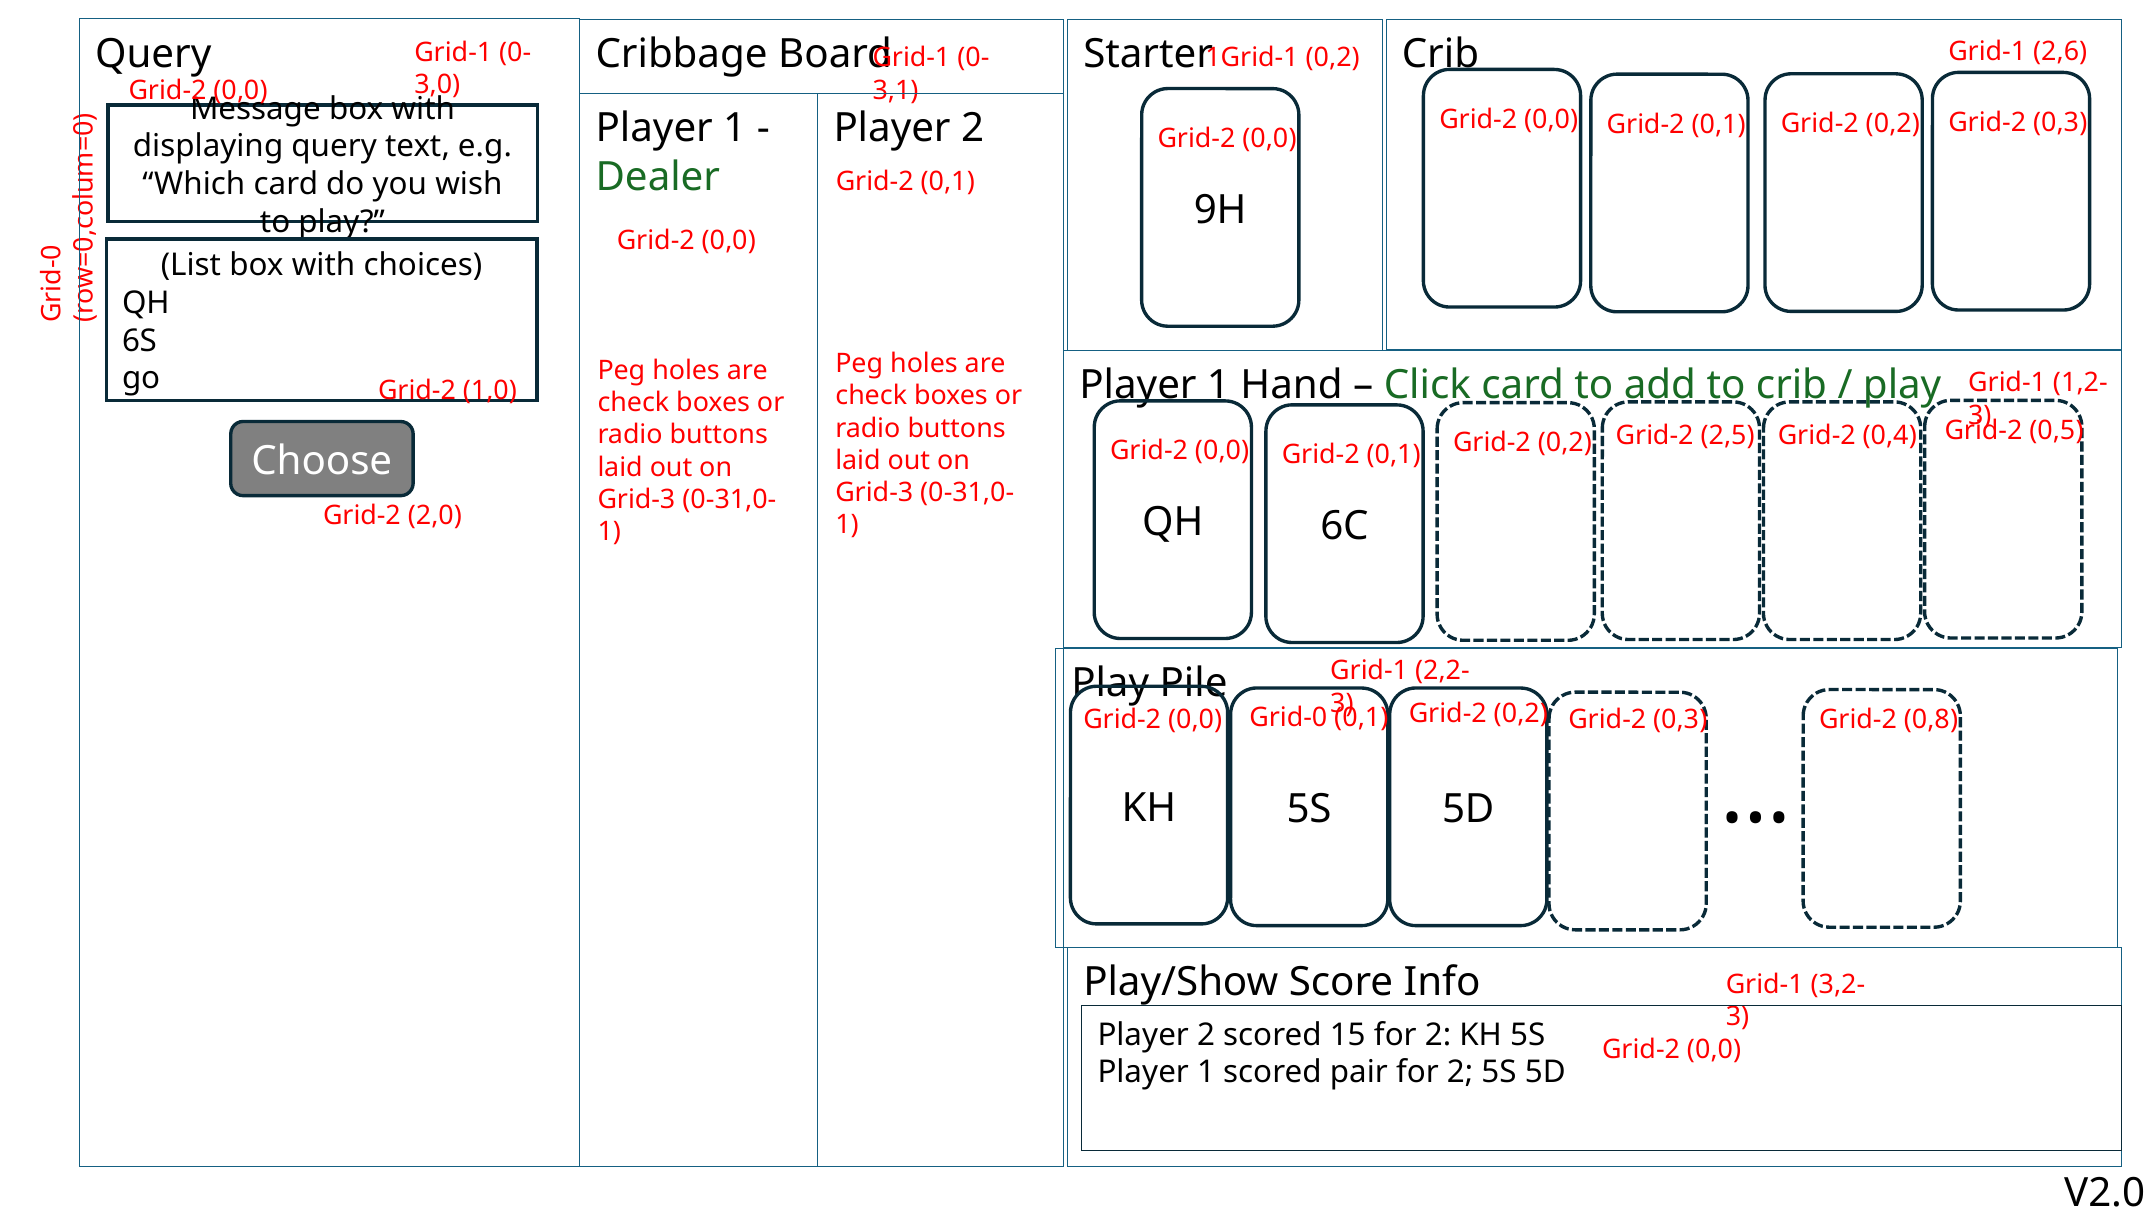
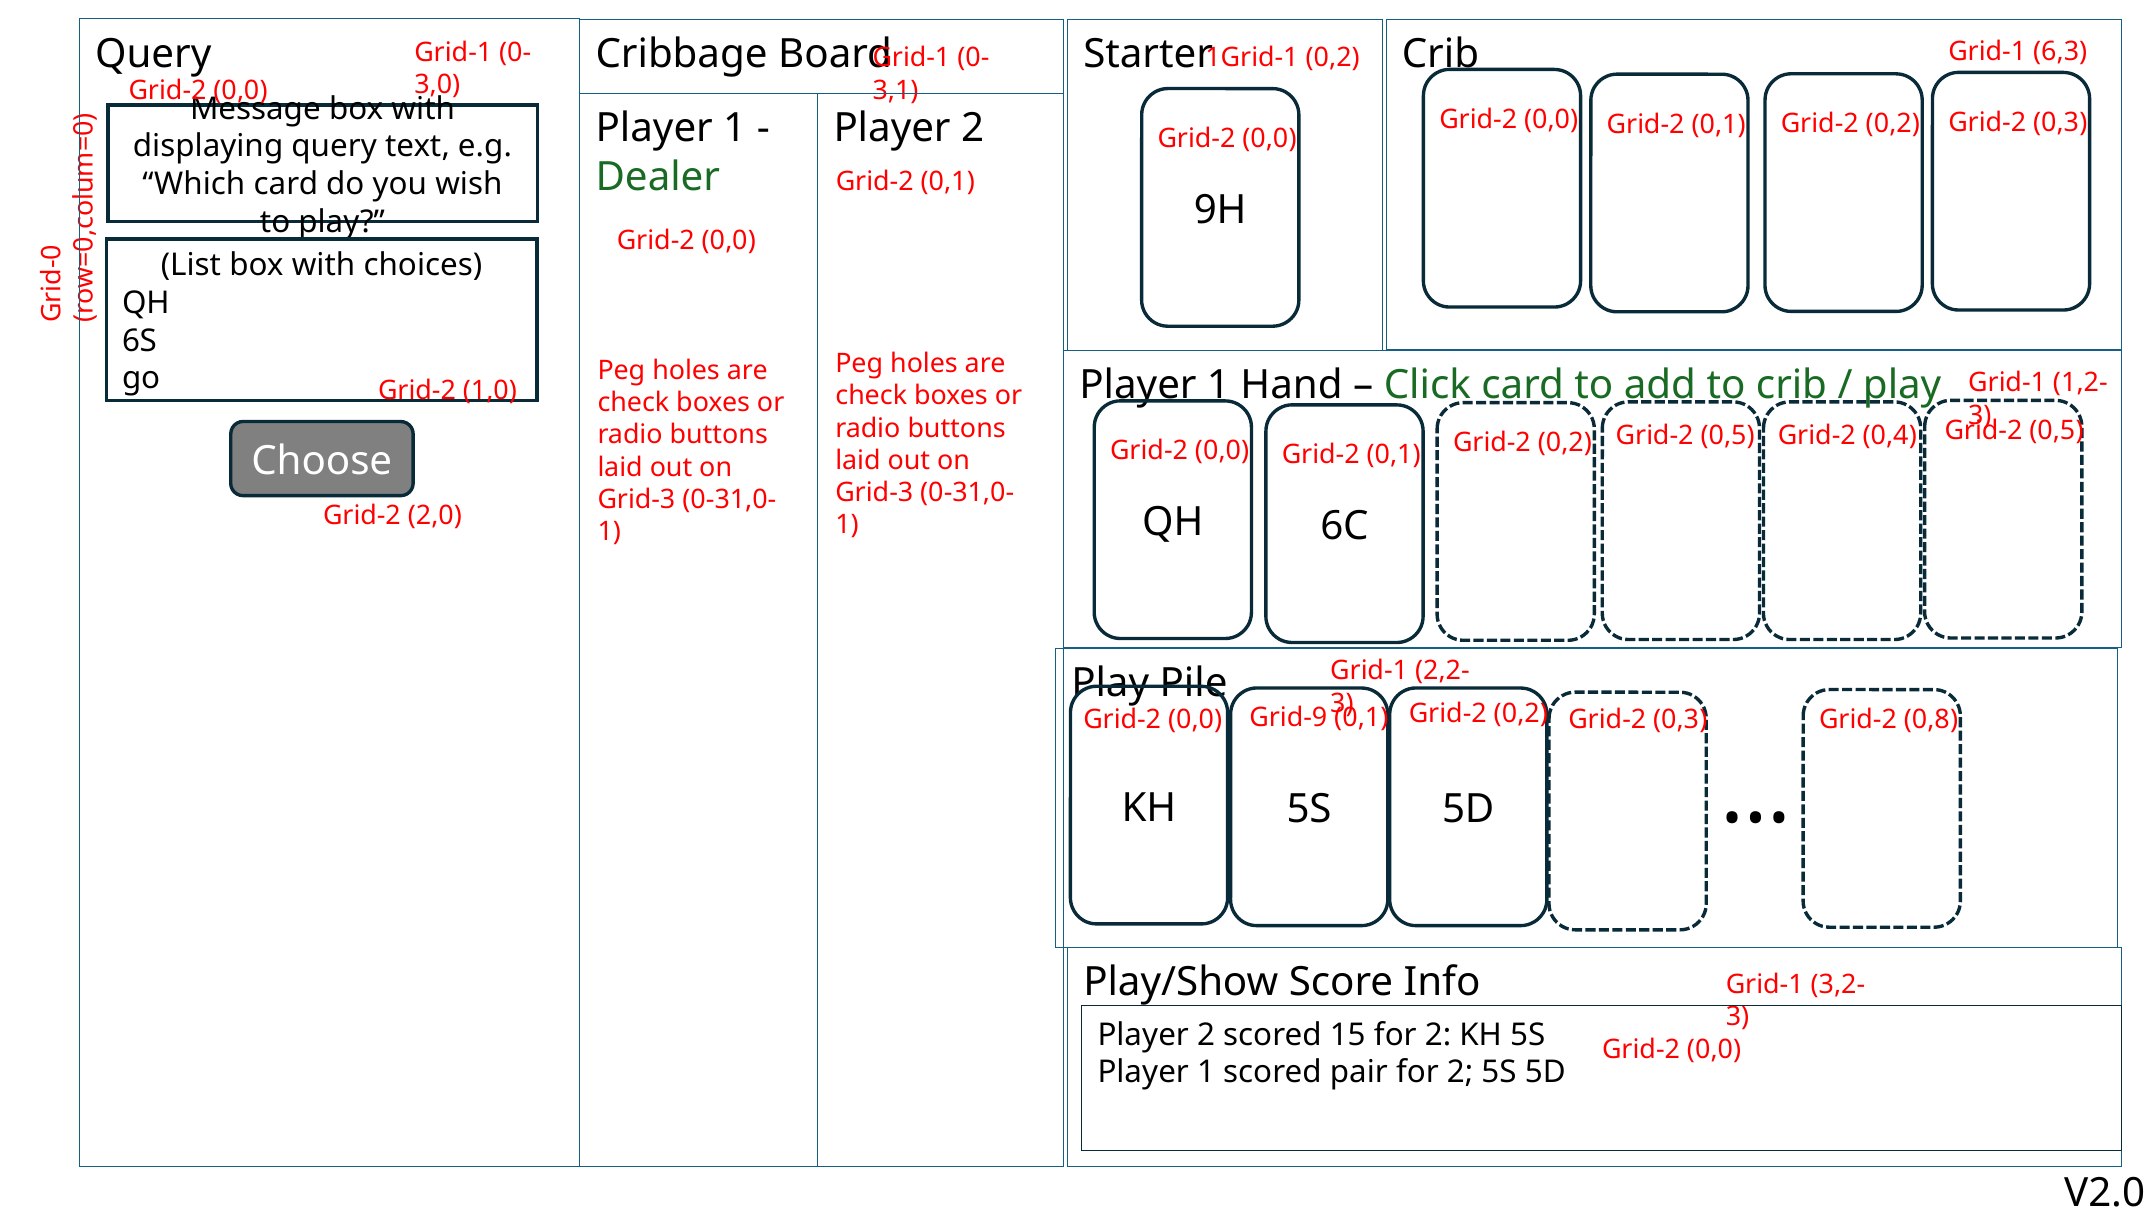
2,6: 2,6 -> 6,3
2,5 at (1728, 436): 2,5 -> 0,5
Grid-0: Grid-0 -> Grid-9
